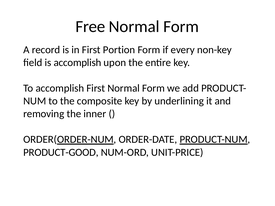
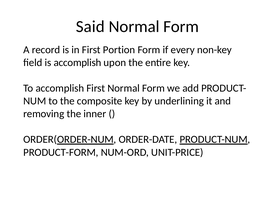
Free: Free -> Said
PRODUCT-GOOD: PRODUCT-GOOD -> PRODUCT-FORM
